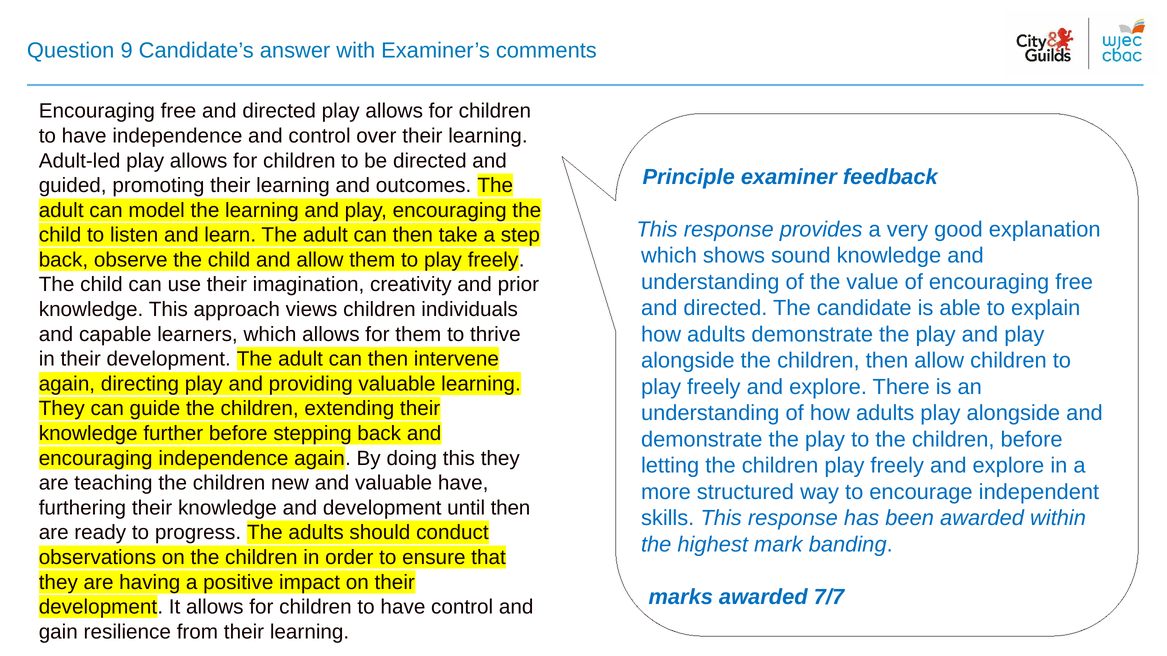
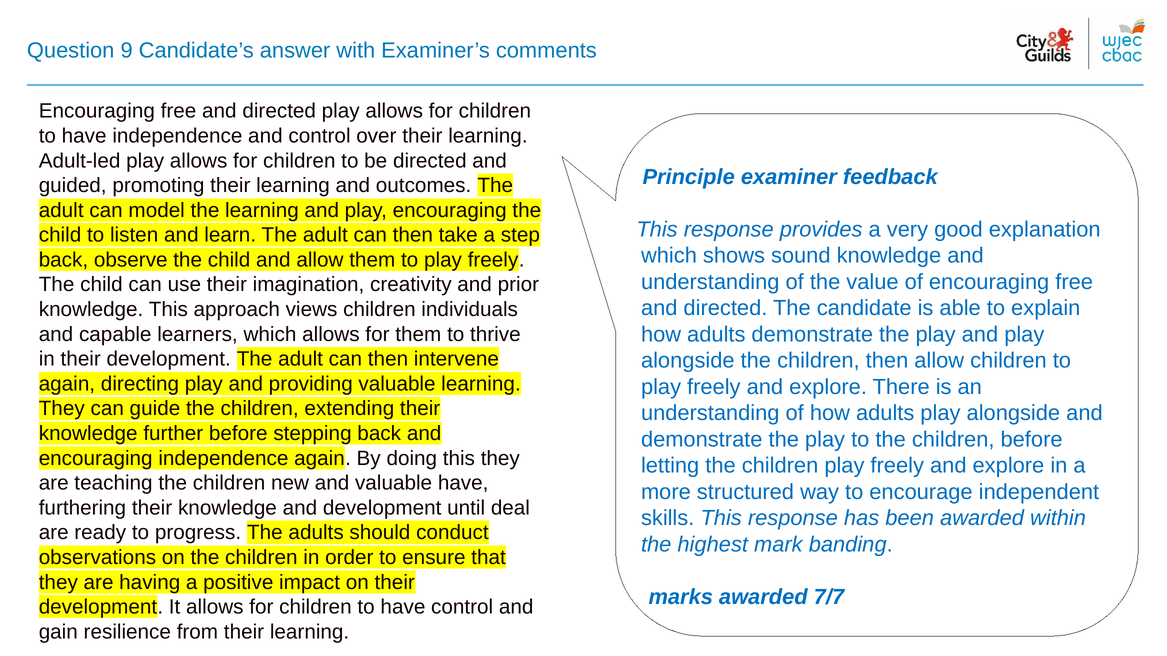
until then: then -> deal
